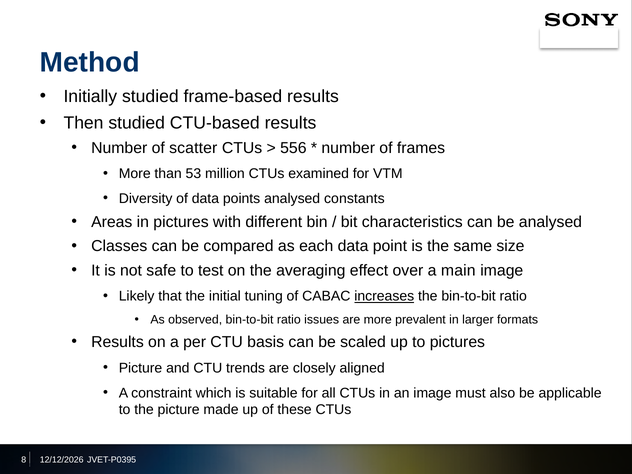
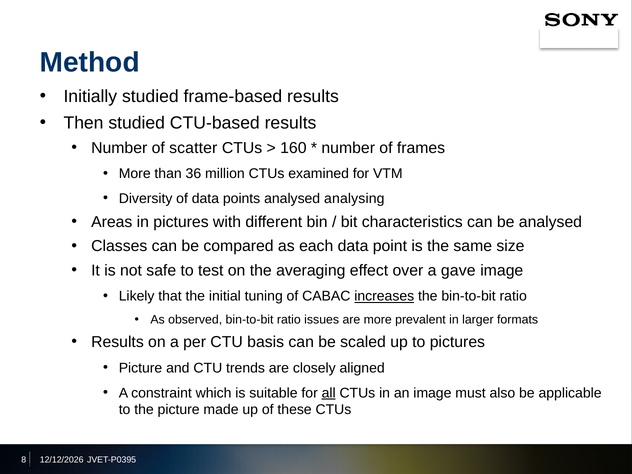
556: 556 -> 160
53: 53 -> 36
constants: constants -> analysing
main: main -> gave
all underline: none -> present
